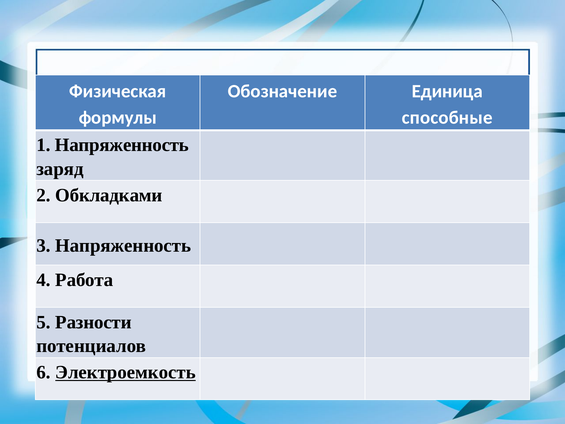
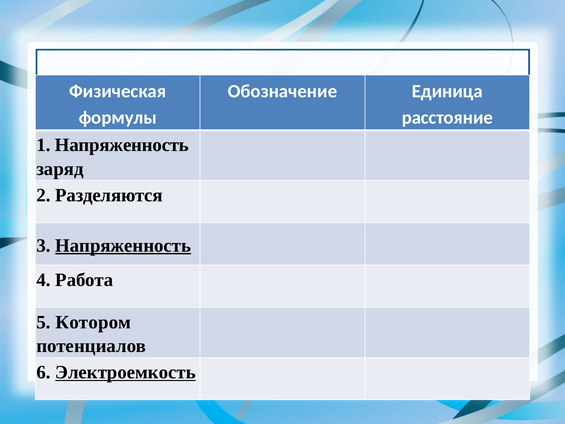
способные: способные -> расстояние
Обкладками: Обкладками -> Разделяются
Напряженность at (123, 245) underline: none -> present
Разности: Разности -> Котором
